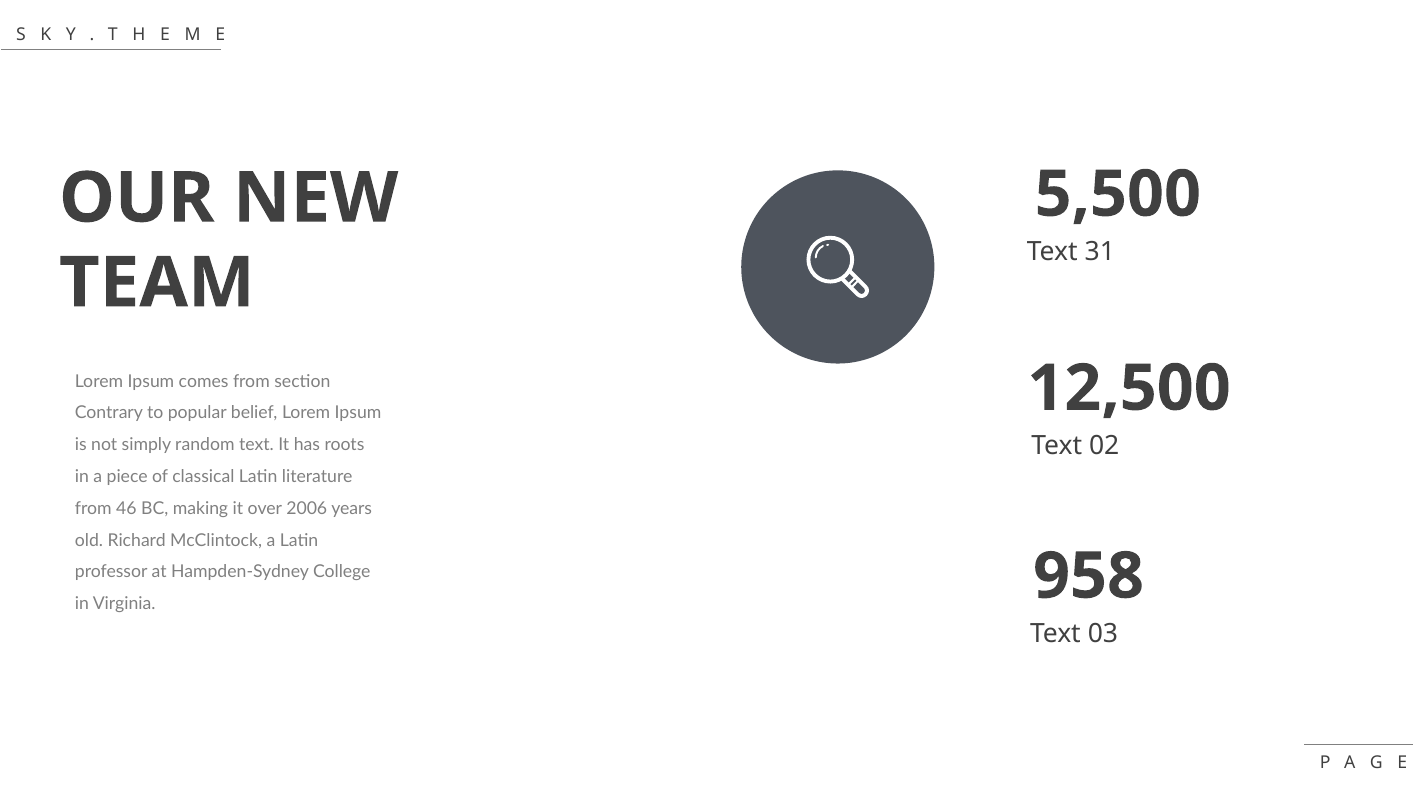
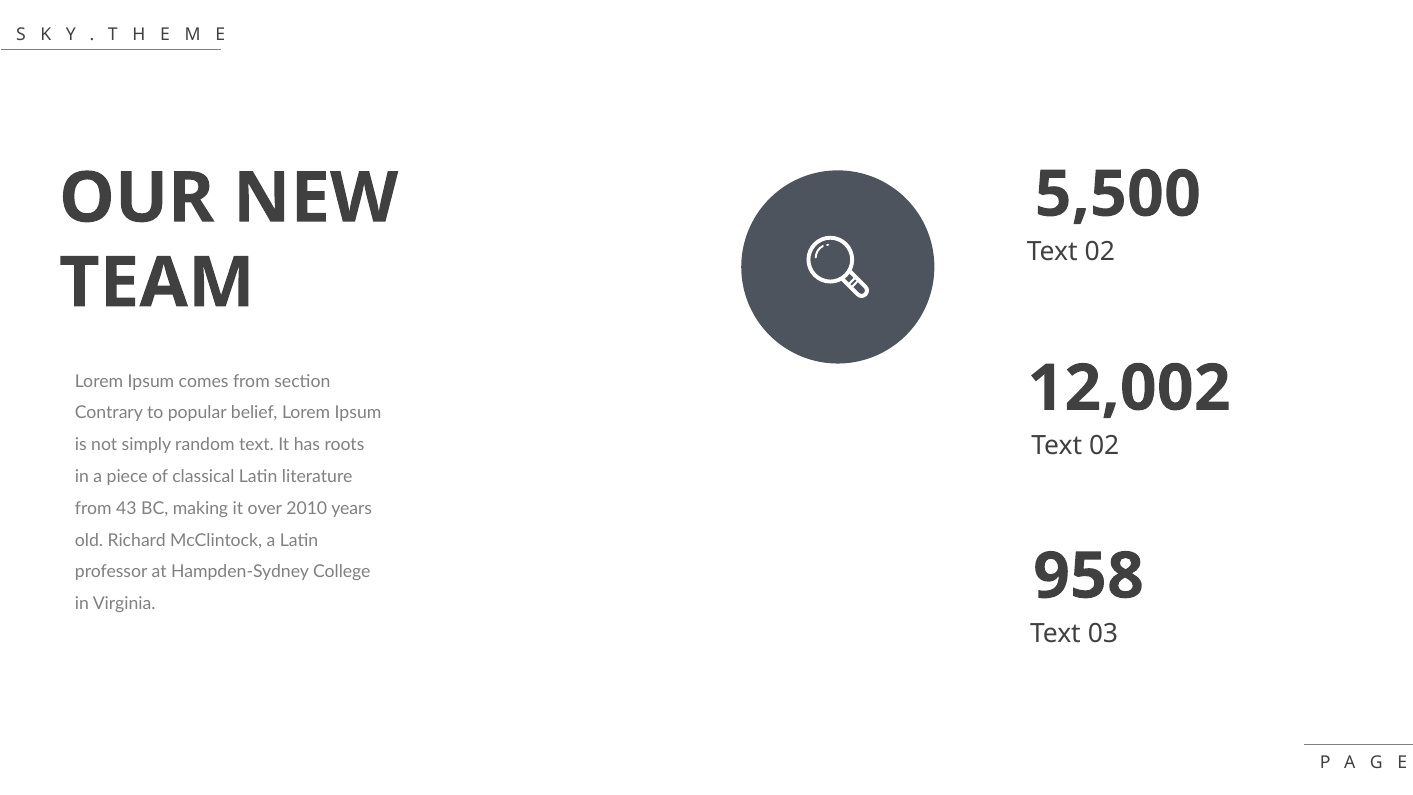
31 at (1100, 251): 31 -> 02
12,500: 12,500 -> 12,002
46: 46 -> 43
2006: 2006 -> 2010
